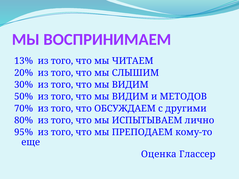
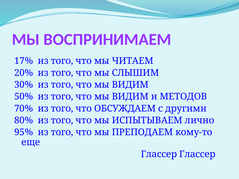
13%: 13% -> 17%
Оценка at (159, 154): Оценка -> Глассер
